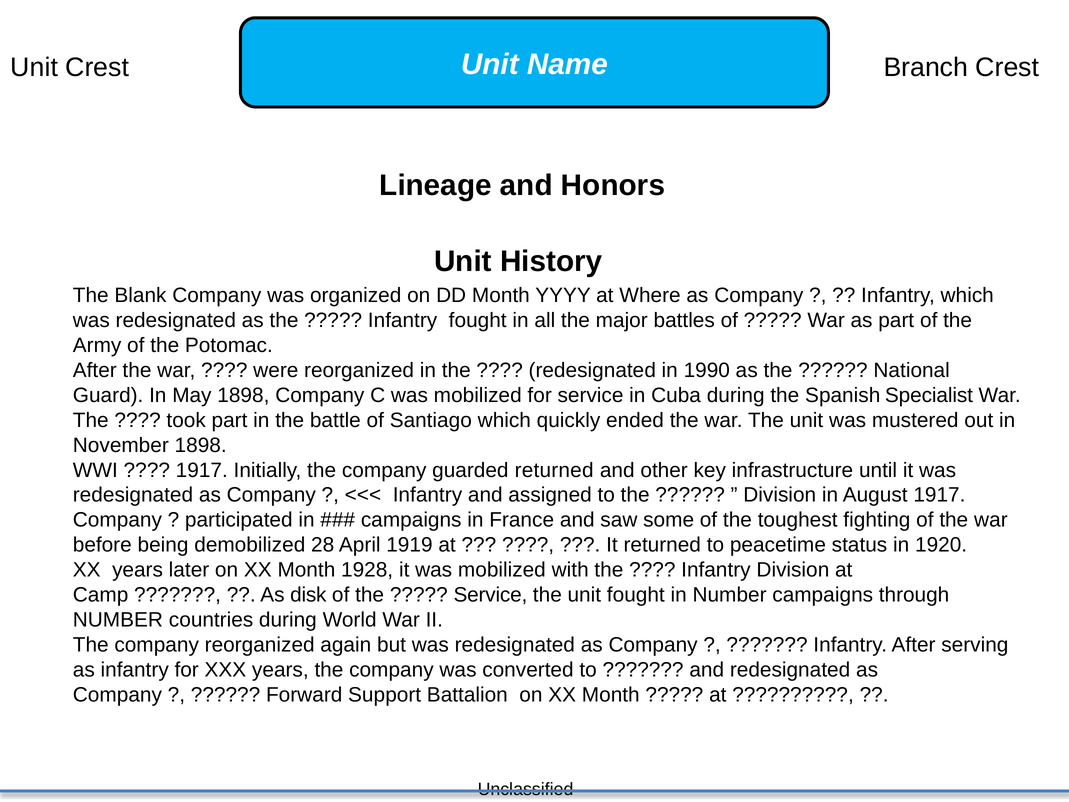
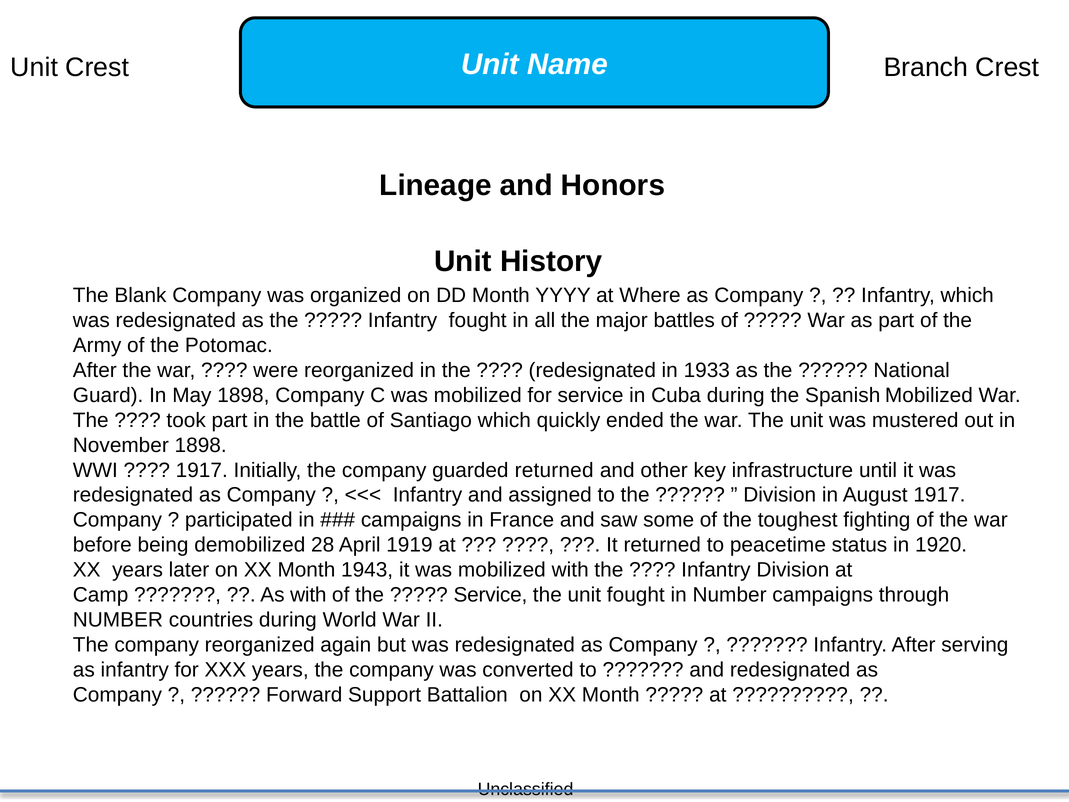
1990: 1990 -> 1933
Spanish Specialist: Specialist -> Mobilized
1928: 1928 -> 1943
As disk: disk -> with
